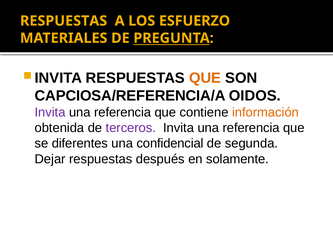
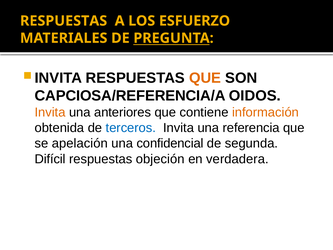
Invita at (50, 112) colour: purple -> orange
referencia at (123, 112): referencia -> anteriores
terceros colour: purple -> blue
diferentes: diferentes -> apelación
Dejar: Dejar -> Difícil
después: después -> objeción
solamente: solamente -> verdadera
